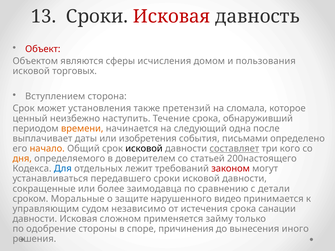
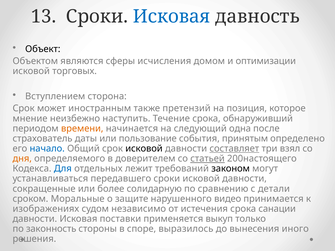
Исковая at (172, 16) colour: red -> blue
Объект colour: red -> black
пользования: пользования -> оптимизации
установления: установления -> иностранным
сломала: сломала -> позиция
ценный: ценный -> мнение
выплачивает: выплачивает -> страхователь
изобретения: изобретения -> пользование
письмами: письмами -> принятым
начало colour: orange -> blue
кого: кого -> взял
статьей underline: none -> present
законом colour: red -> black
заимодавца: заимодавца -> солидарную
управляющим: управляющим -> изображениях
сложном: сложном -> поставки
займу: займу -> выкуп
одобрение: одобрение -> законность
причинения: причинения -> выразилось
